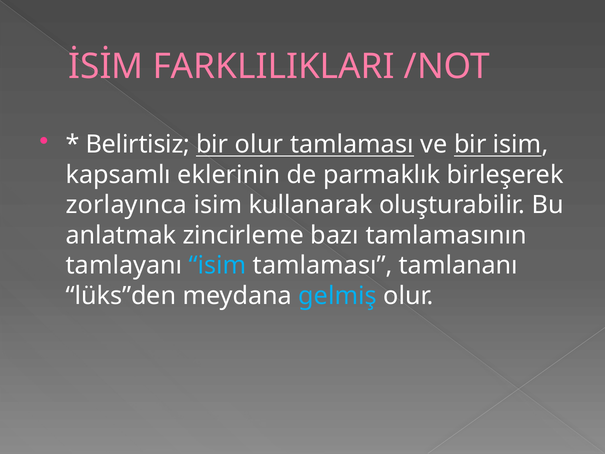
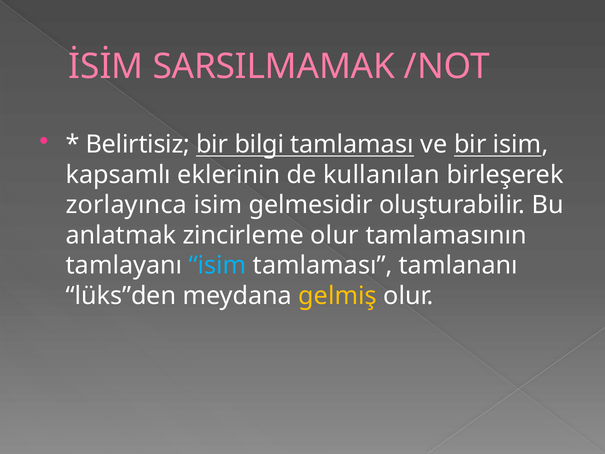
FARKLILIKLARI: FARKLILIKLARI -> SARSILMAMAK
bir olur: olur -> bilgi
parmaklık: parmaklık -> kullanılan
kullanarak: kullanarak -> gelmesidir
zincirleme bazı: bazı -> olur
gelmiş colour: light blue -> yellow
